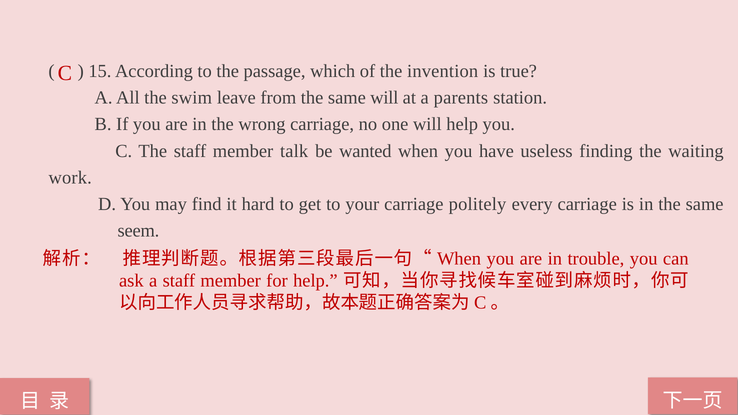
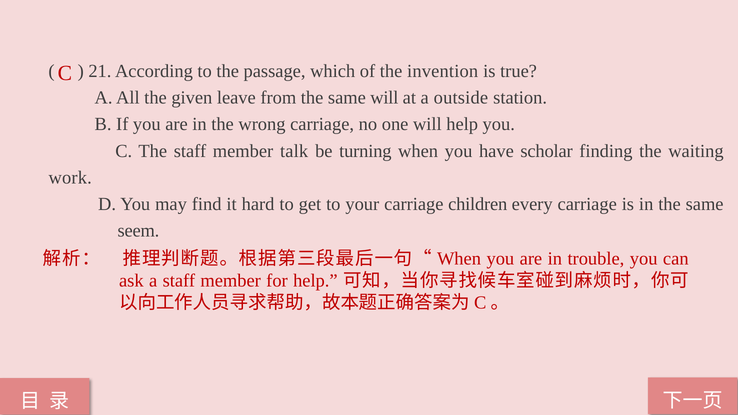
15: 15 -> 21
swim: swim -> given
parents: parents -> outside
wanted: wanted -> turning
useless: useless -> scholar
politely: politely -> children
